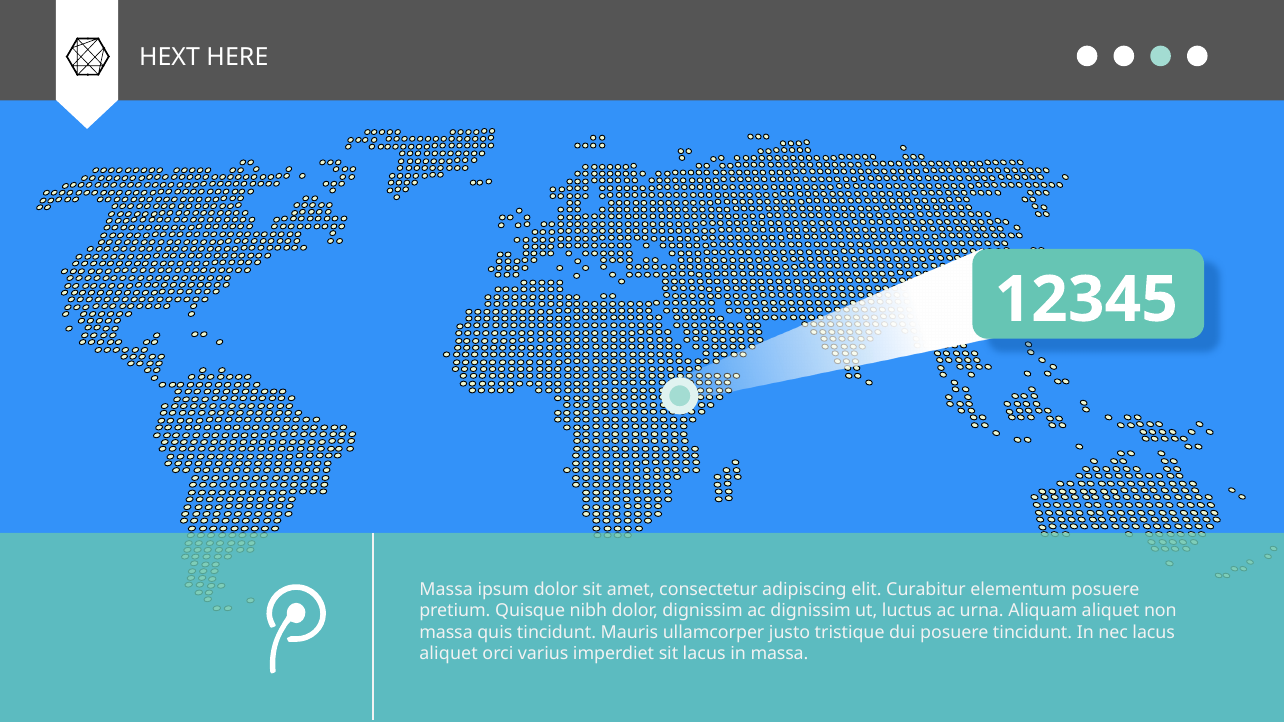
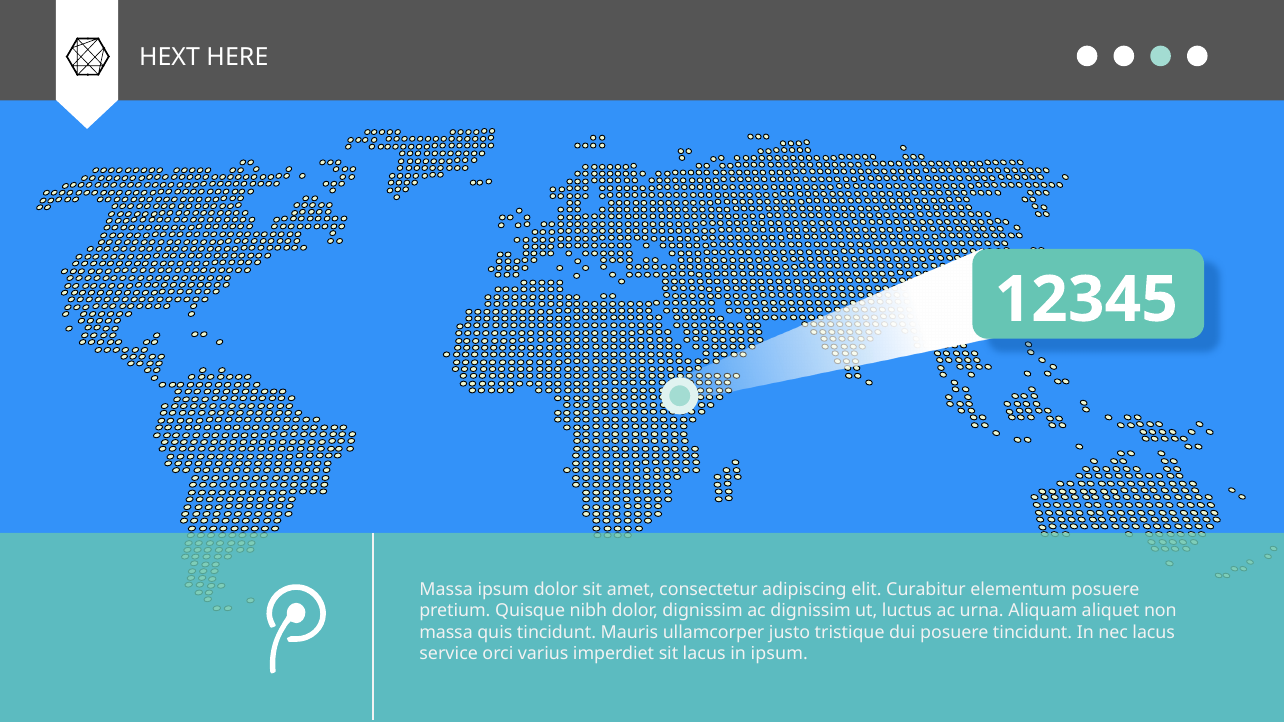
aliquet at (449, 654): aliquet -> service
in massa: massa -> ipsum
